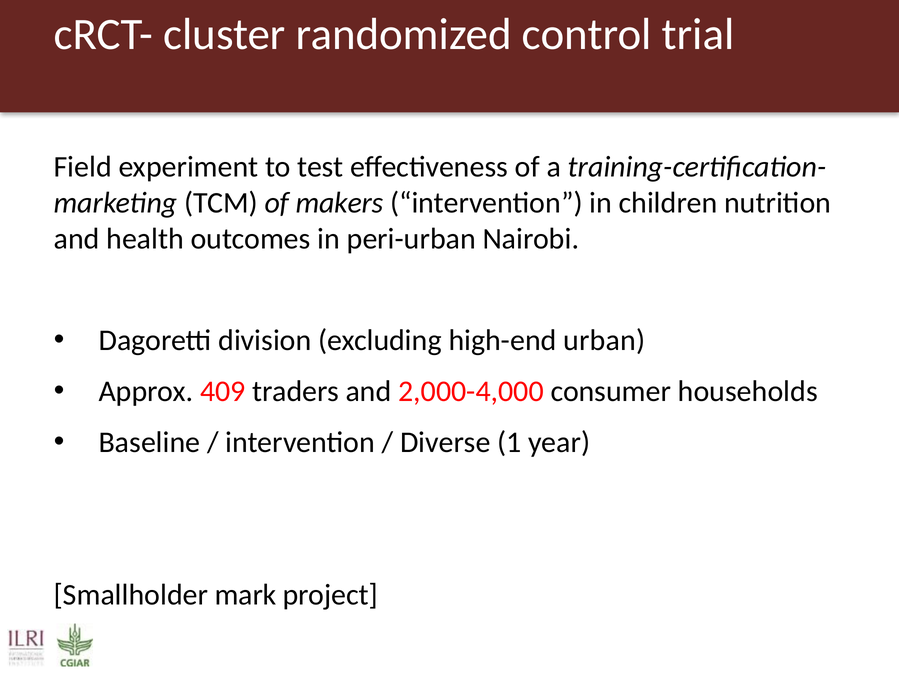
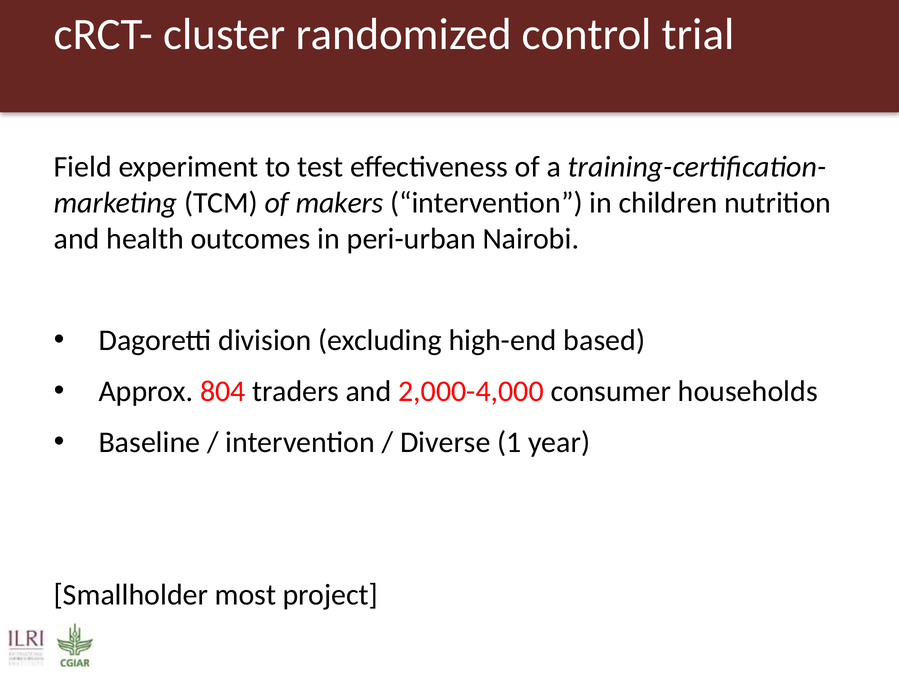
urban: urban -> based
409: 409 -> 804
mark: mark -> most
